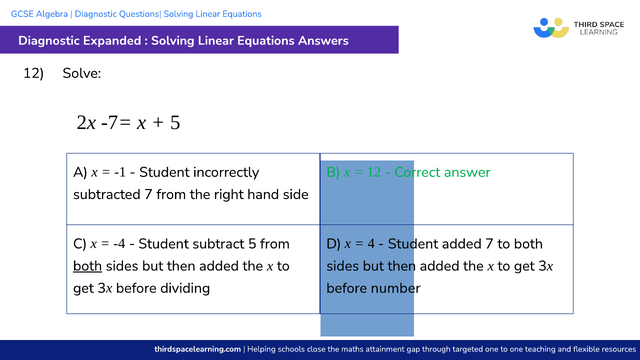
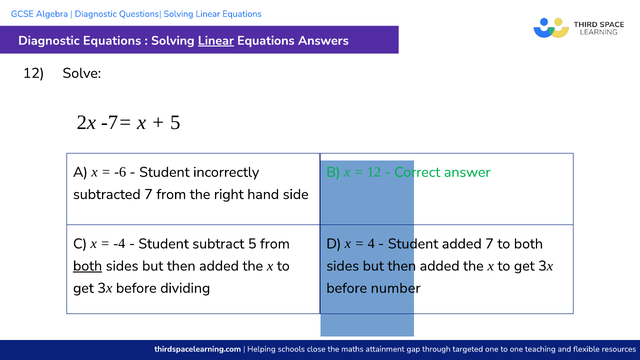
Diagnostic Expanded: Expanded -> Equations
Linear at (216, 41) underline: none -> present
-1: -1 -> -6
